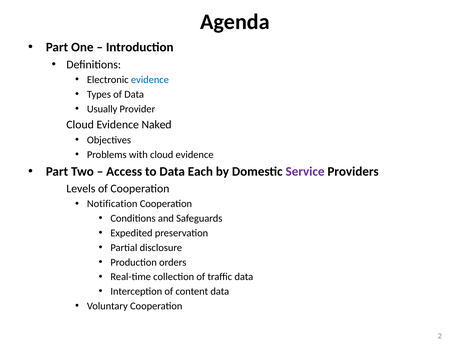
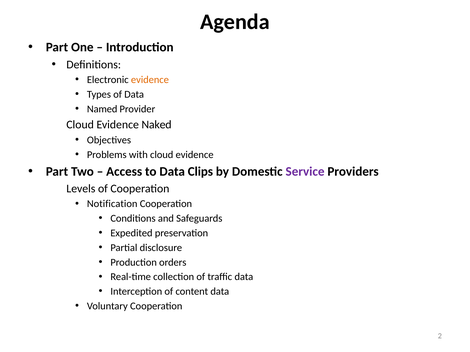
evidence at (150, 80) colour: blue -> orange
Usually: Usually -> Named
Each: Each -> Clips
